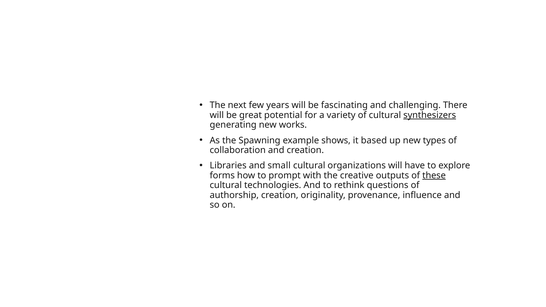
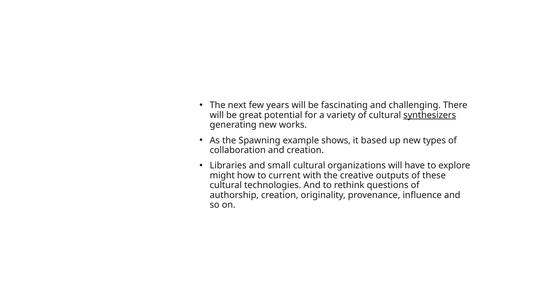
forms: forms -> might
prompt: prompt -> current
these underline: present -> none
